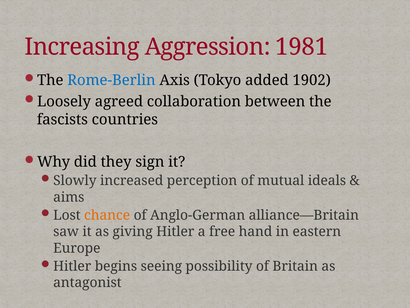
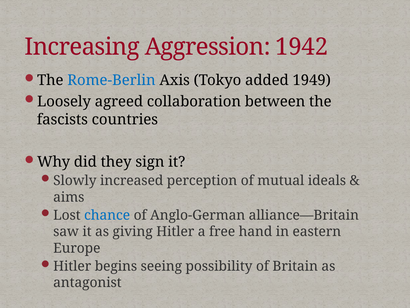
1981: 1981 -> 1942
1902: 1902 -> 1949
chance colour: orange -> blue
